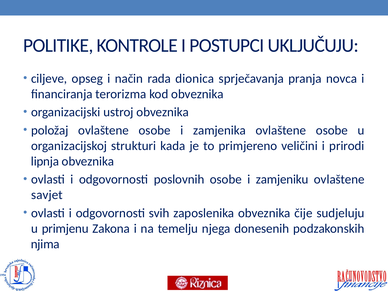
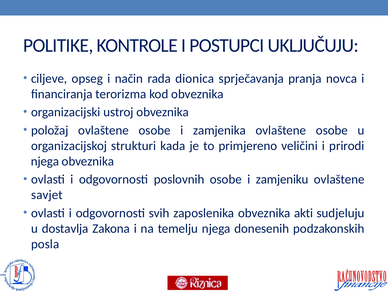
lipnja at (45, 161): lipnja -> njega
čije: čije -> akti
primjenu: primjenu -> dostavlja
njima: njima -> posla
